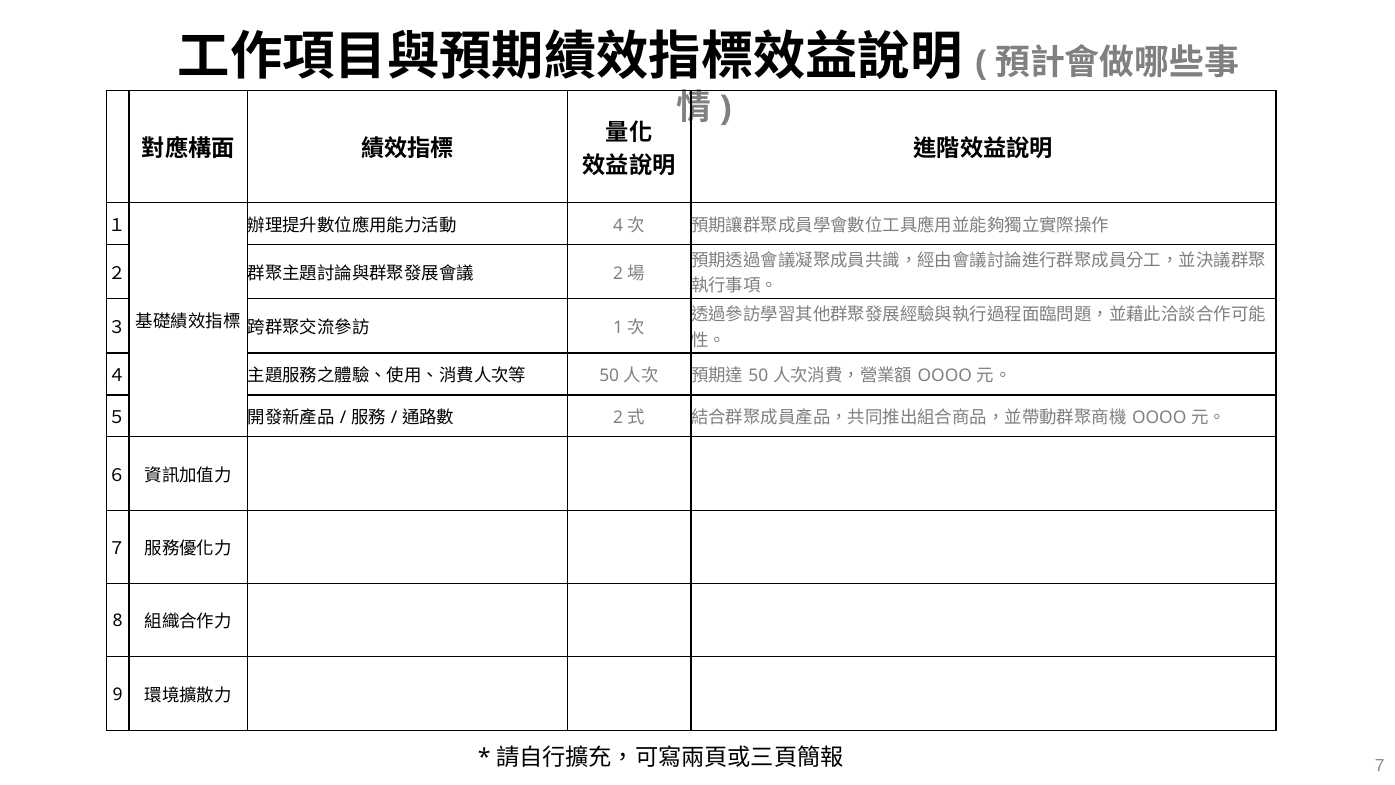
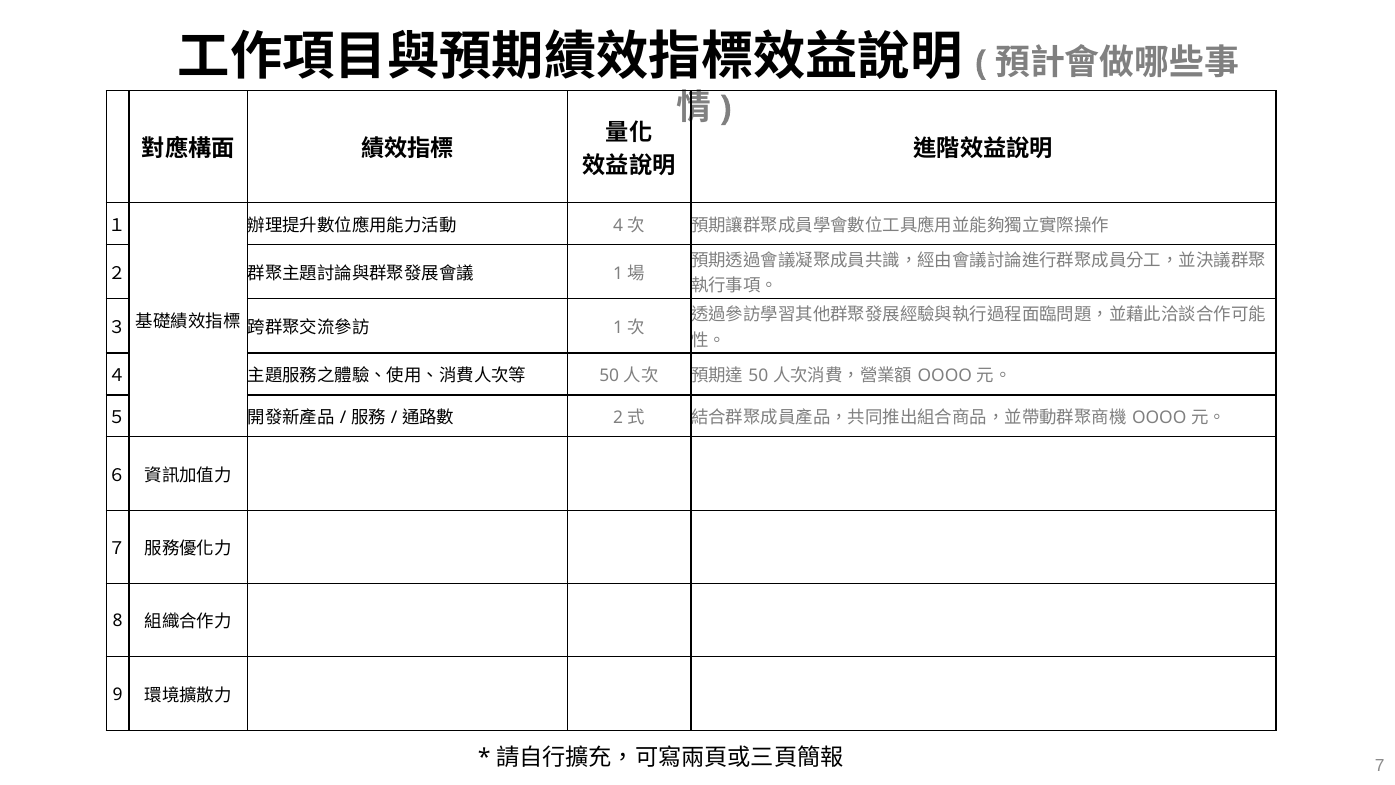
2 at (618, 273): 2 -> 1
